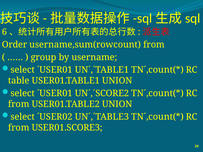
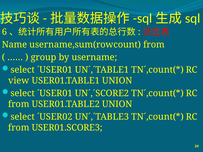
Order: Order -> Name
table: table -> view
